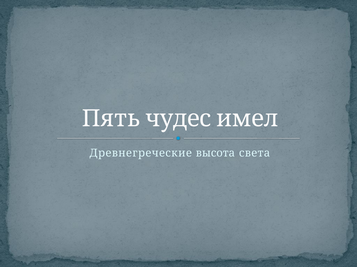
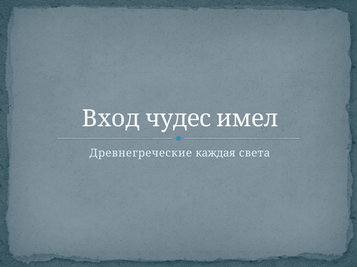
Пять: Пять -> Вход
высота: высота -> каждая
